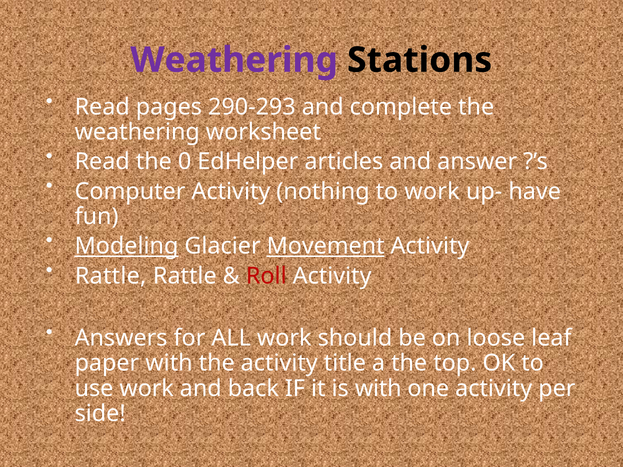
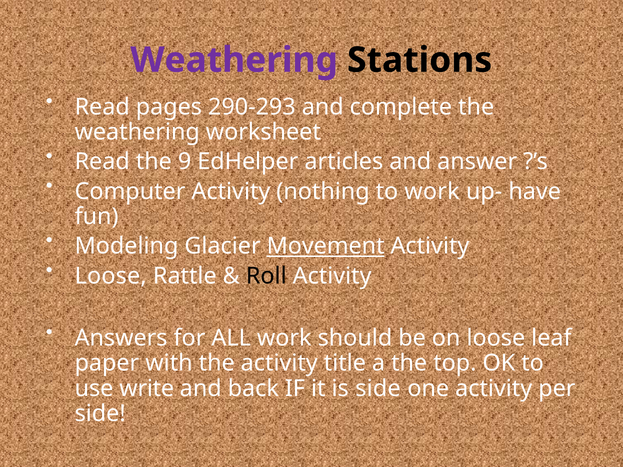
0: 0 -> 9
Modeling underline: present -> none
Rattle at (111, 276): Rattle -> Loose
Roll colour: red -> black
use work: work -> write
is with: with -> side
